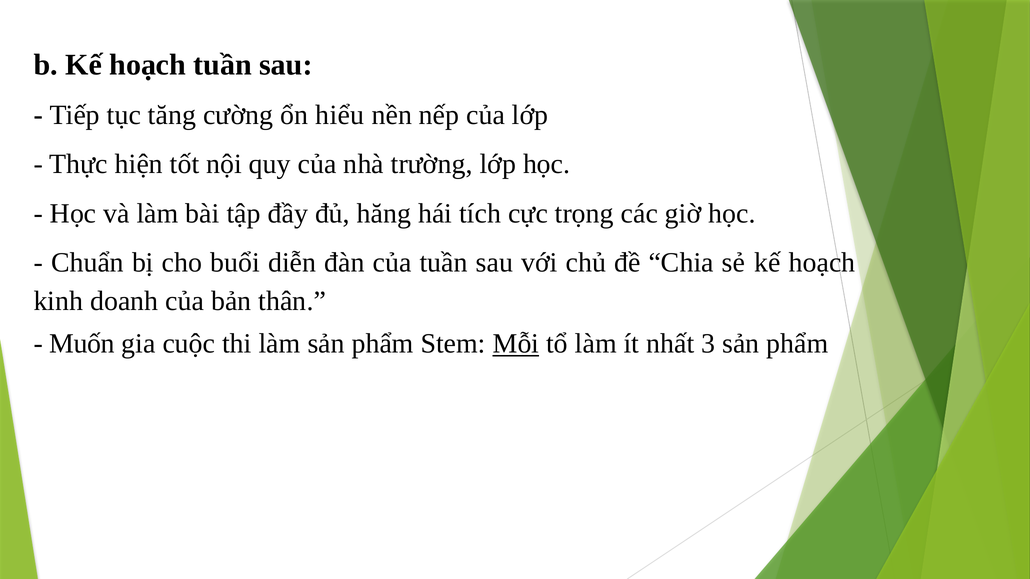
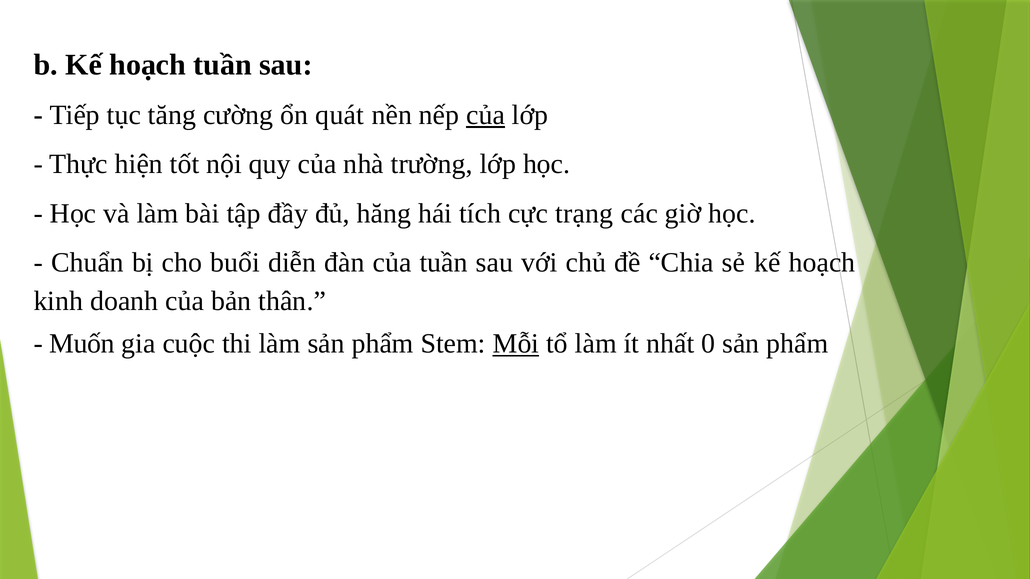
hiểu: hiểu -> quát
của at (486, 115) underline: none -> present
trọng: trọng -> trạng
3: 3 -> 0
